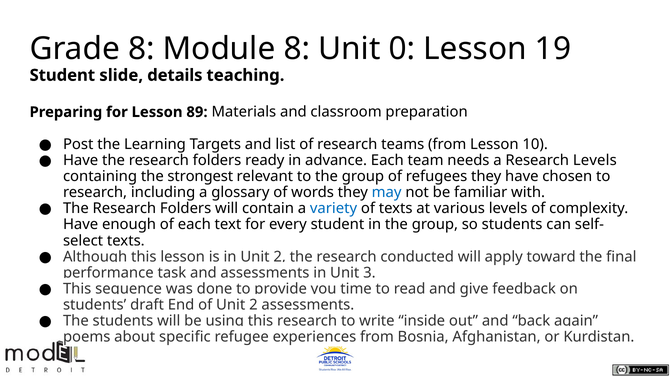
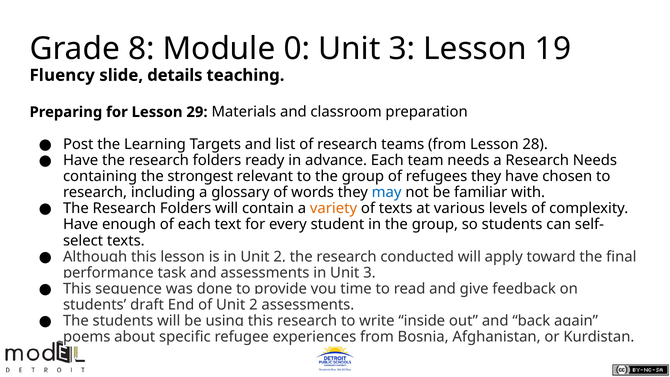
Module 8: 8 -> 0
0 at (402, 49): 0 -> 3
Student at (62, 75): Student -> Fluency
89: 89 -> 29
10: 10 -> 28
Research Levels: Levels -> Needs
variety colour: blue -> orange
